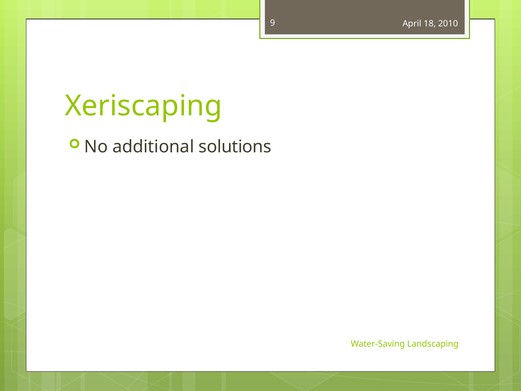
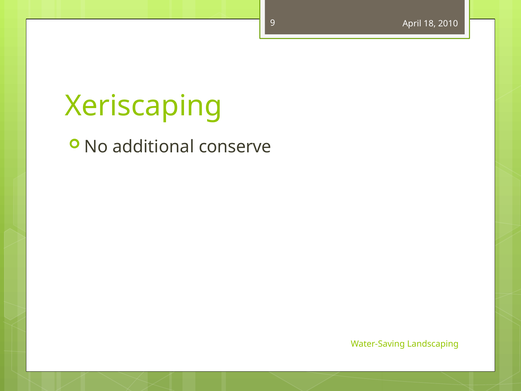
solutions: solutions -> conserve
